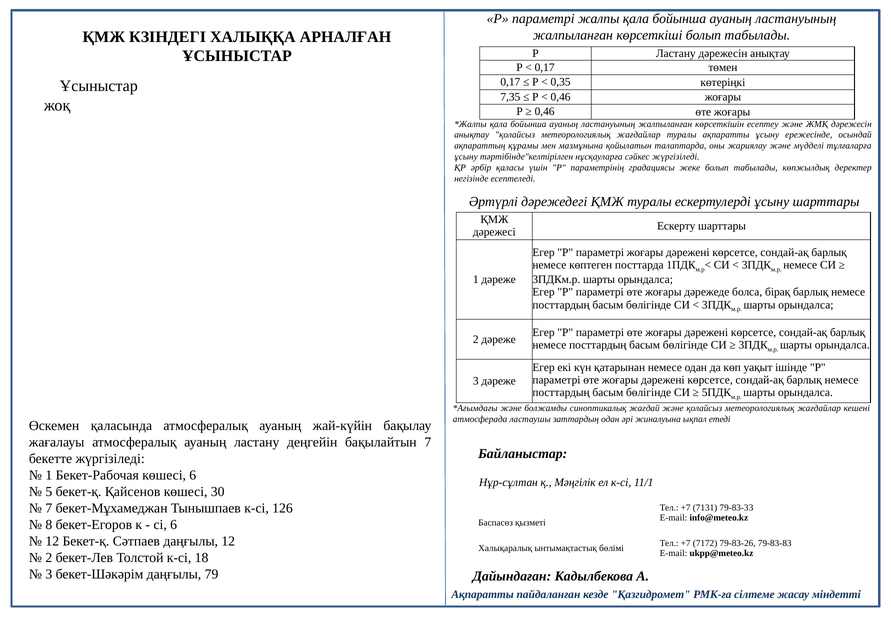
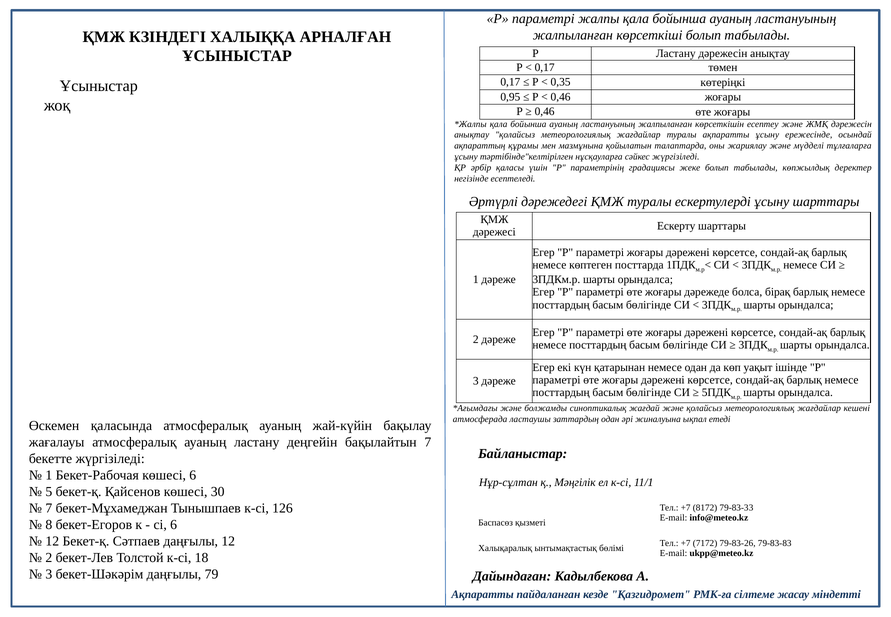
7,35: 7,35 -> 0,95
7131: 7131 -> 8172
